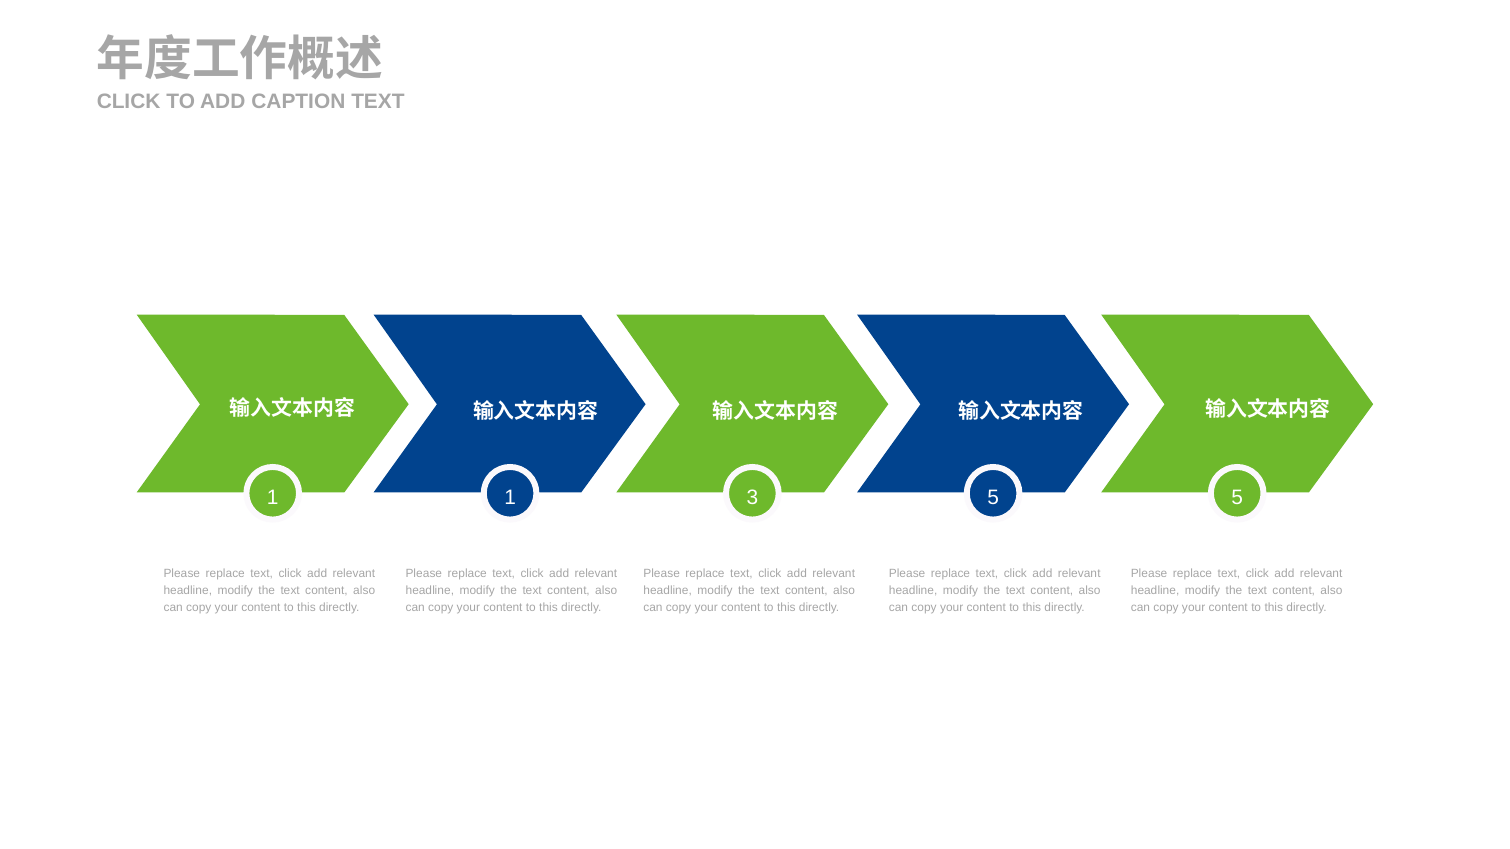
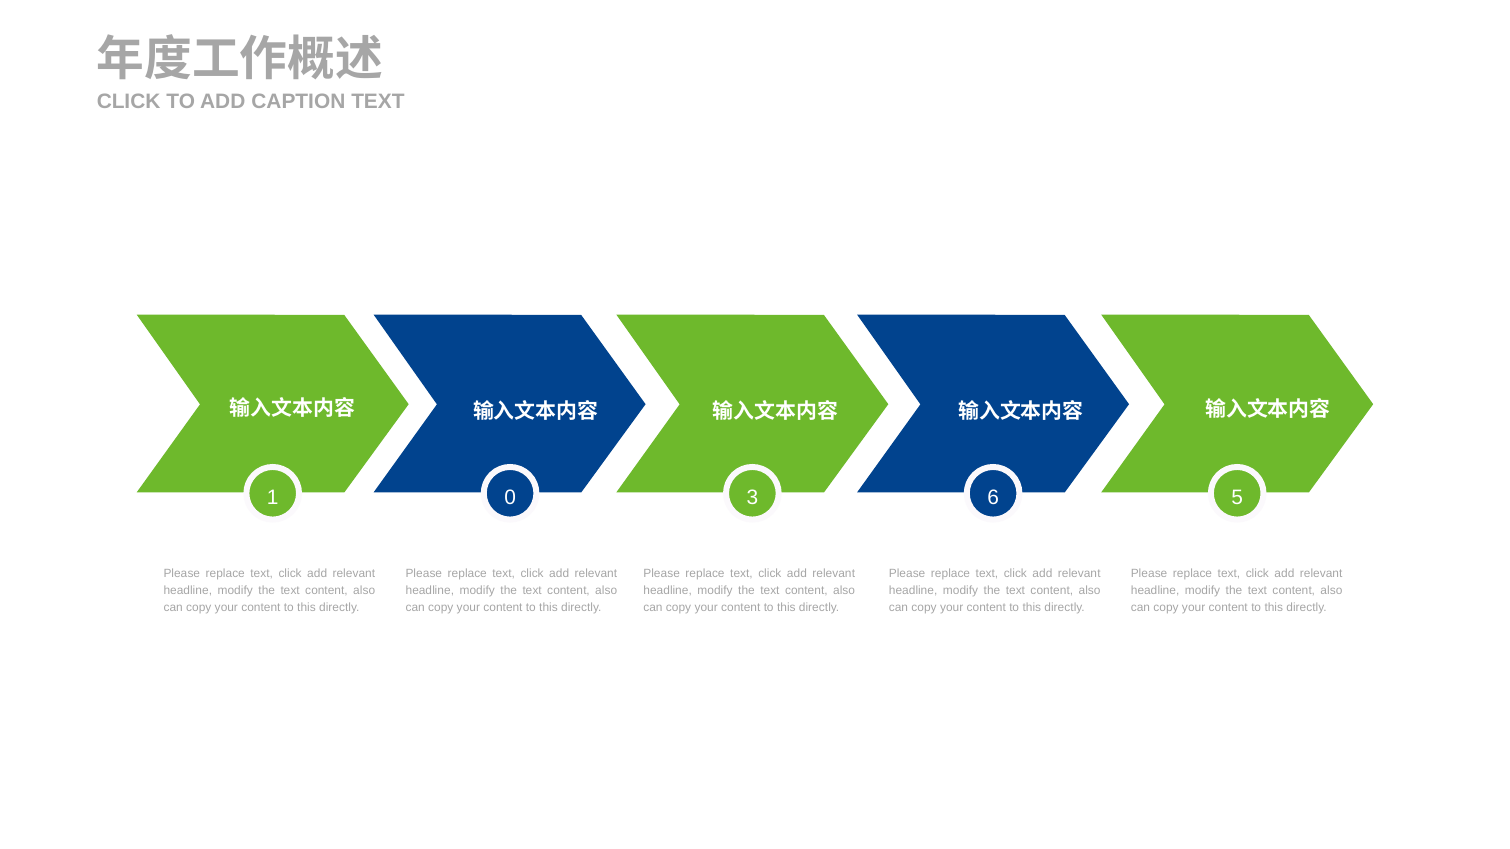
1 1: 1 -> 0
3 5: 5 -> 6
